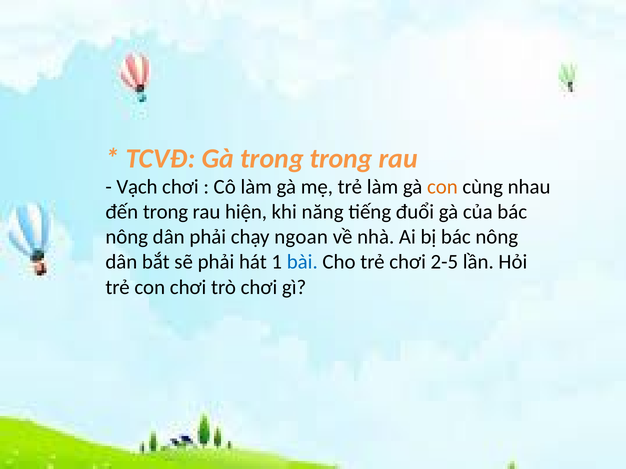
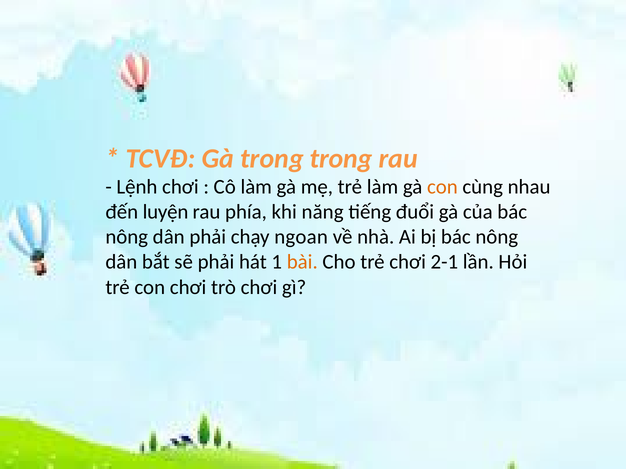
Vạch: Vạch -> Lệnh
đến trong: trong -> luyện
hiện: hiện -> phía
bài colour: blue -> orange
2-5: 2-5 -> 2-1
